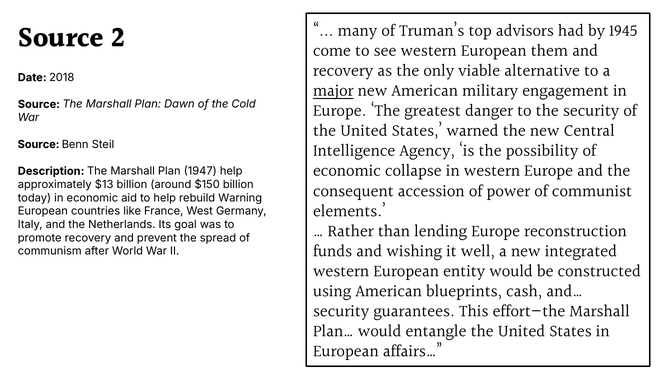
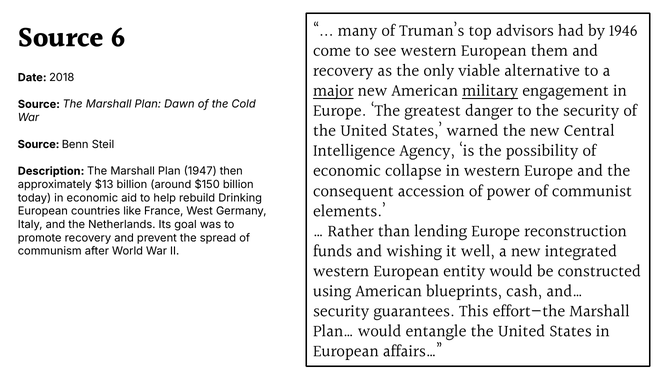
1945: 1945 -> 1946
2: 2 -> 6
military underline: none -> present
1947 help: help -> then
Warning: Warning -> Drinking
